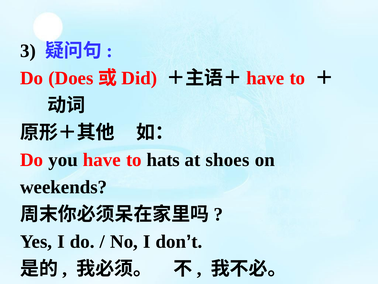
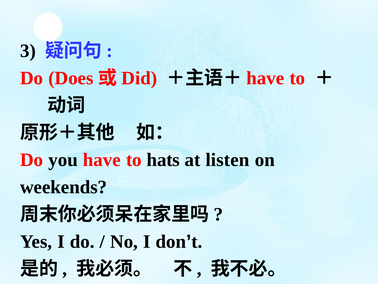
shoes: shoes -> listen
